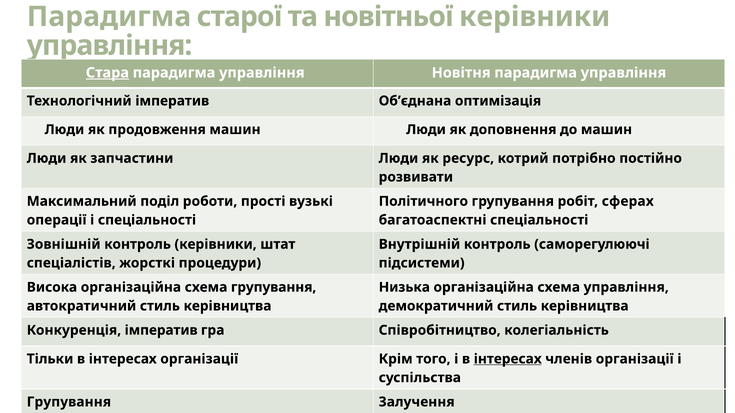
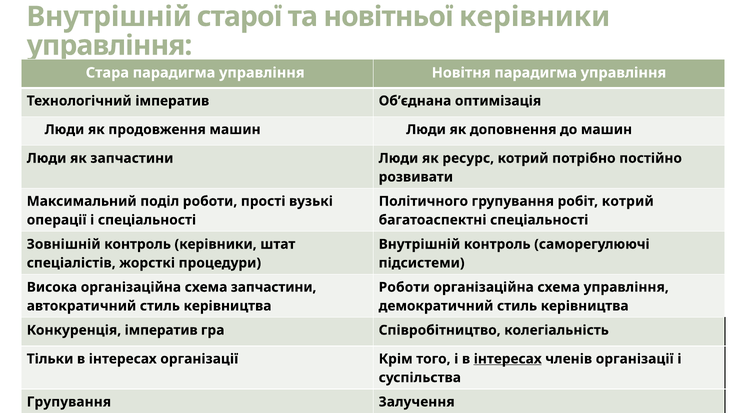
Парадигма at (109, 17): Парадигма -> Внутрішній
Стара underline: present -> none
робіт сферах: сферах -> котрий
схема групування: групування -> запчастини
Низька at (404, 288): Низька -> Роботи
